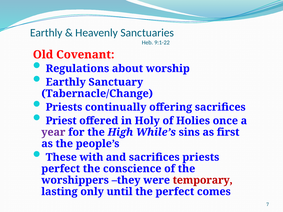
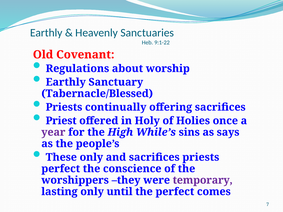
Tabernacle/Change: Tabernacle/Change -> Tabernacle/Blessed
first: first -> says
These with: with -> only
temporary colour: red -> purple
